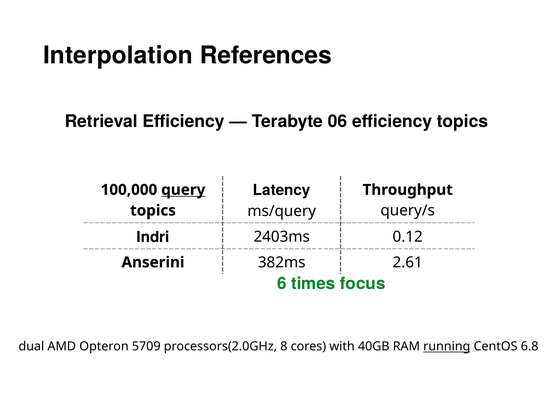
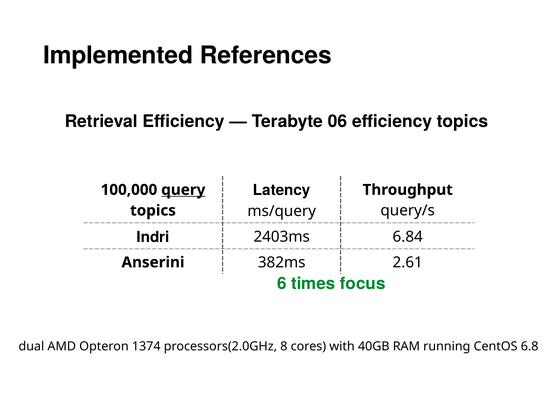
Interpolation: Interpolation -> Implemented
0.12: 0.12 -> 6.84
5709: 5709 -> 1374
running underline: present -> none
